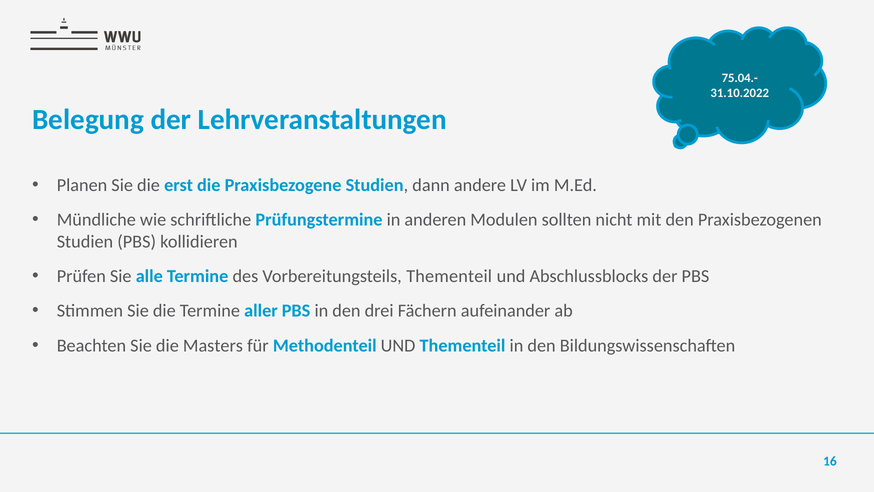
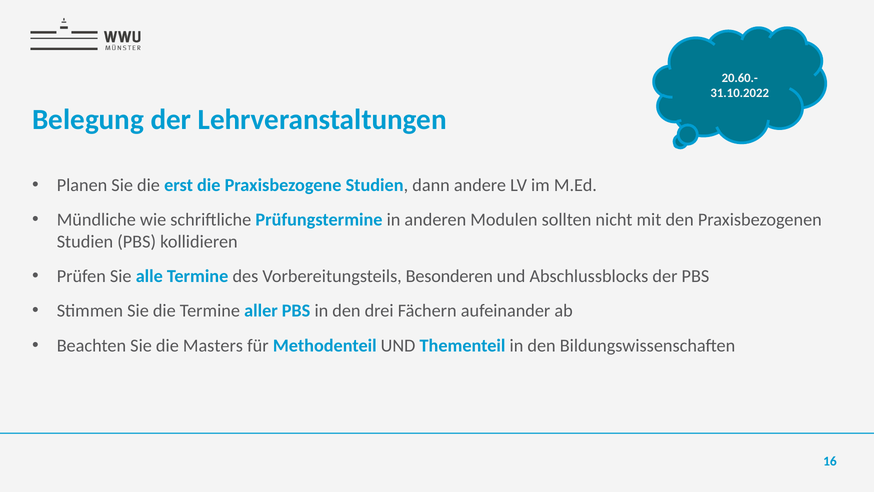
75.04.-: 75.04.- -> 20.60.-
Vorbereitungsteils Thementeil: Thementeil -> Besonderen
